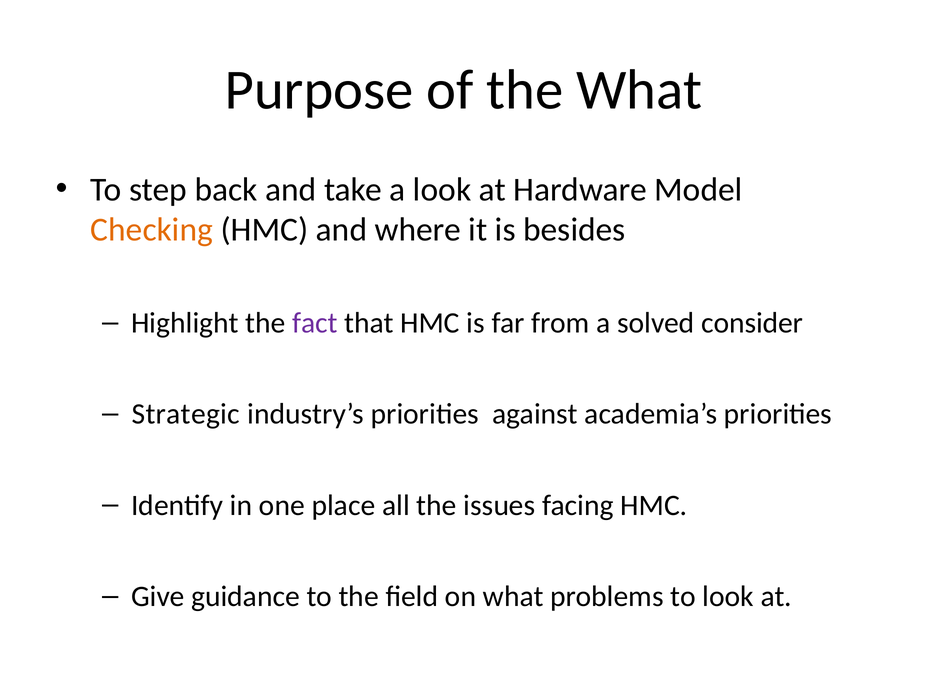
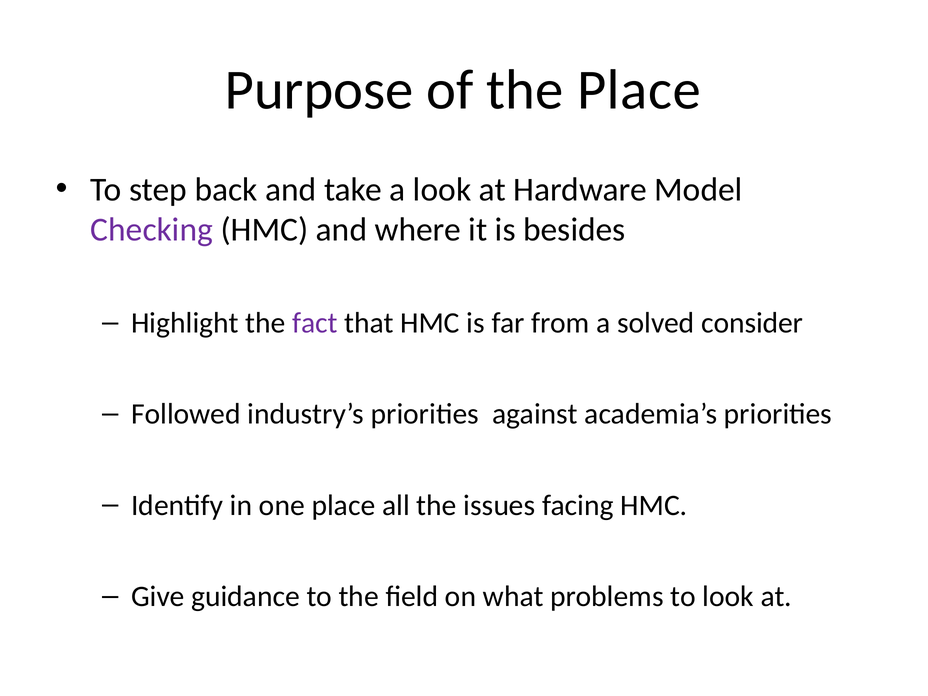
the What: What -> Place
Checking colour: orange -> purple
Strategic: Strategic -> Followed
